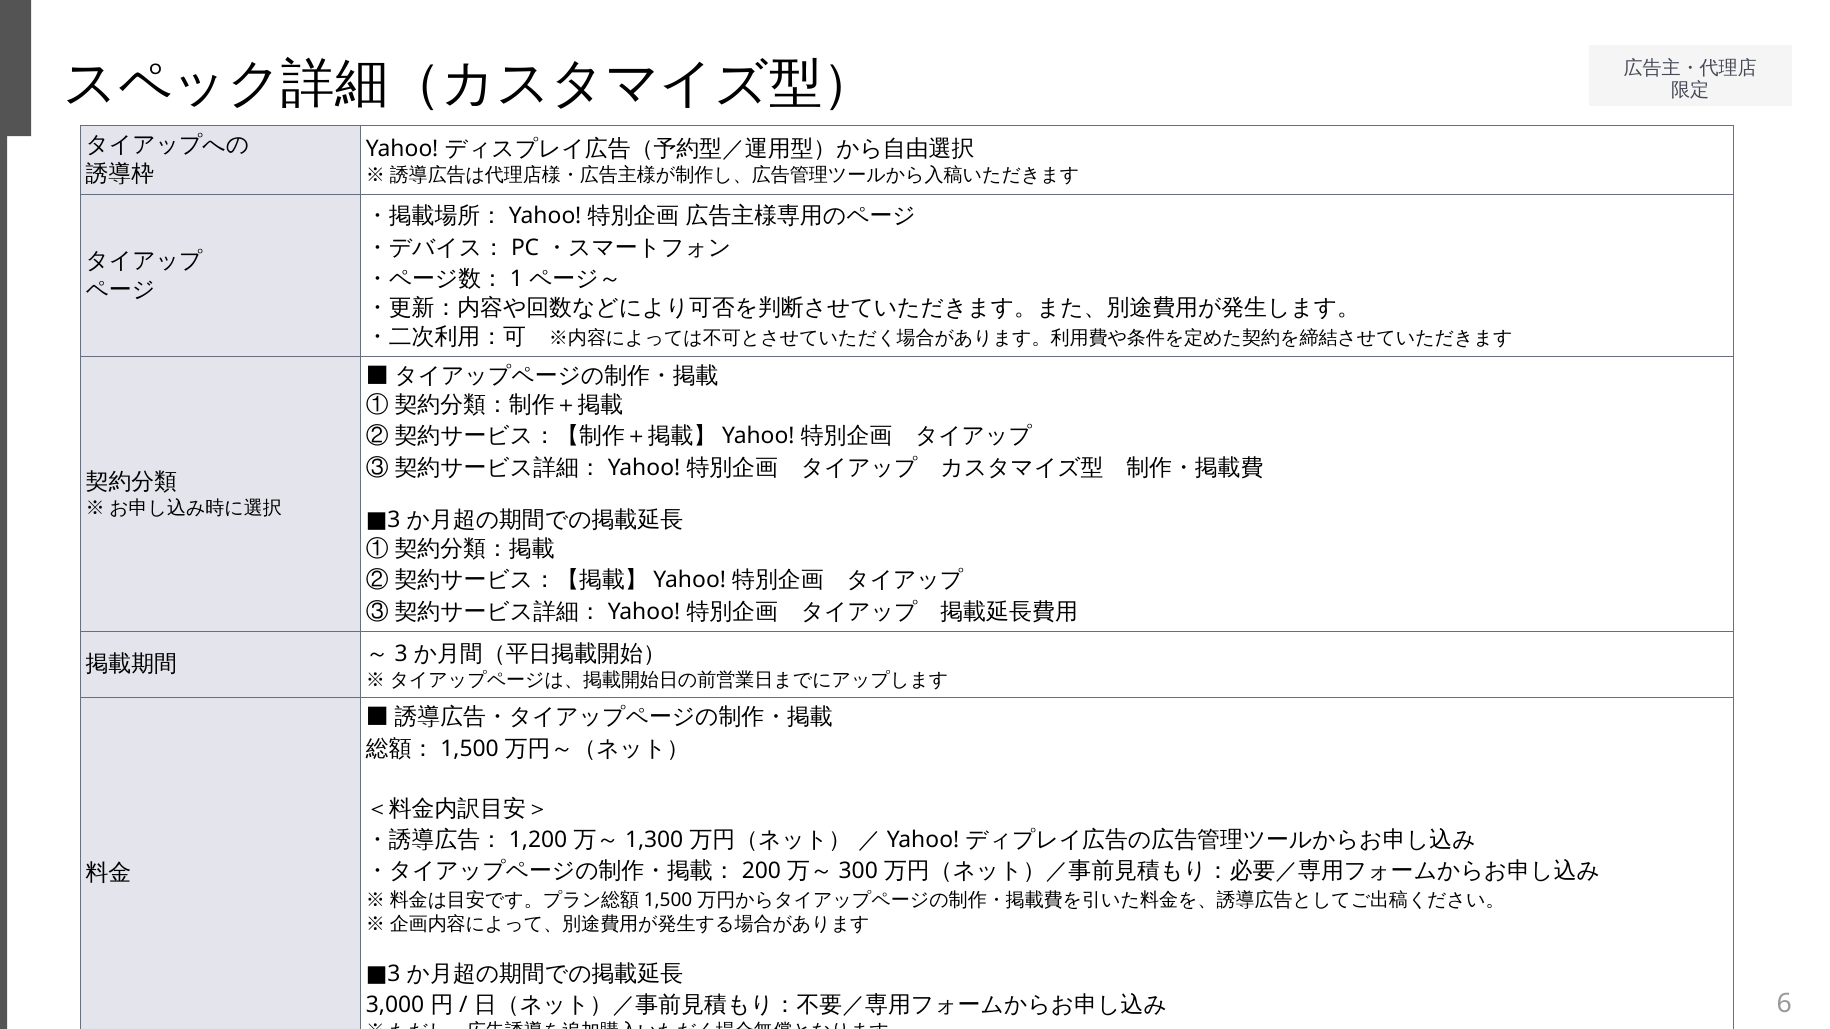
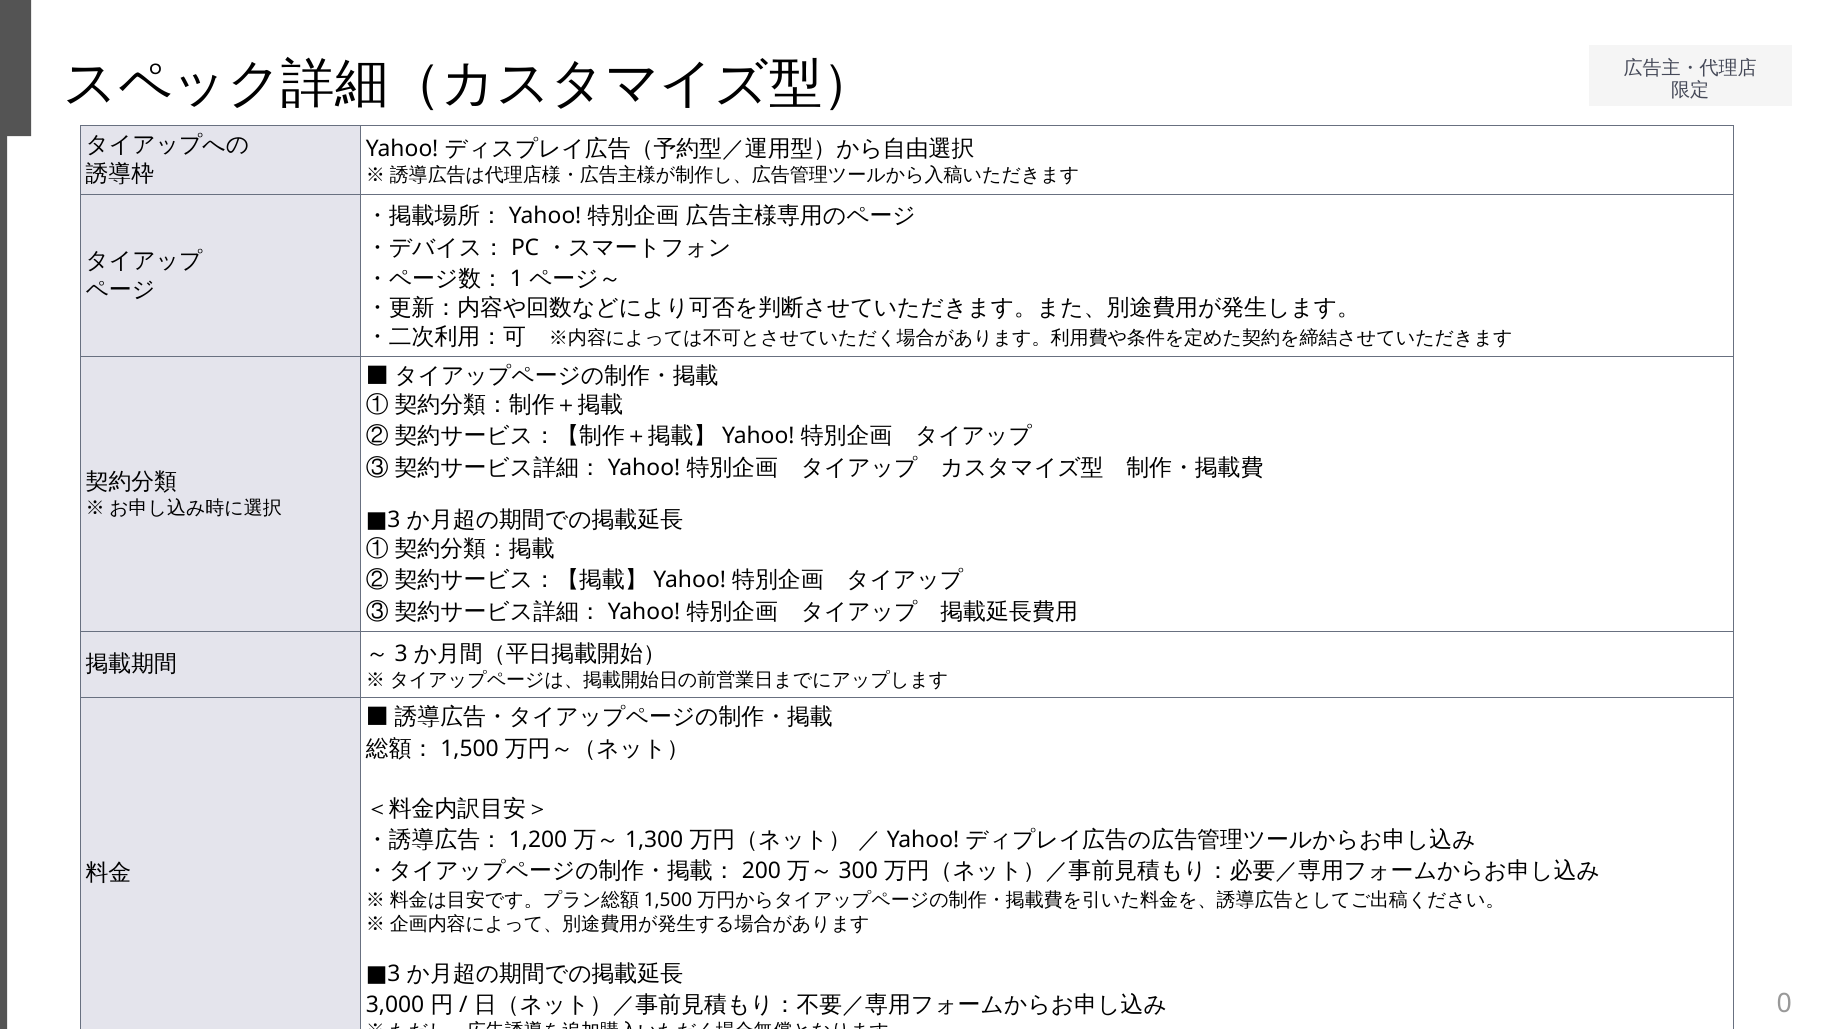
6: 6 -> 0
